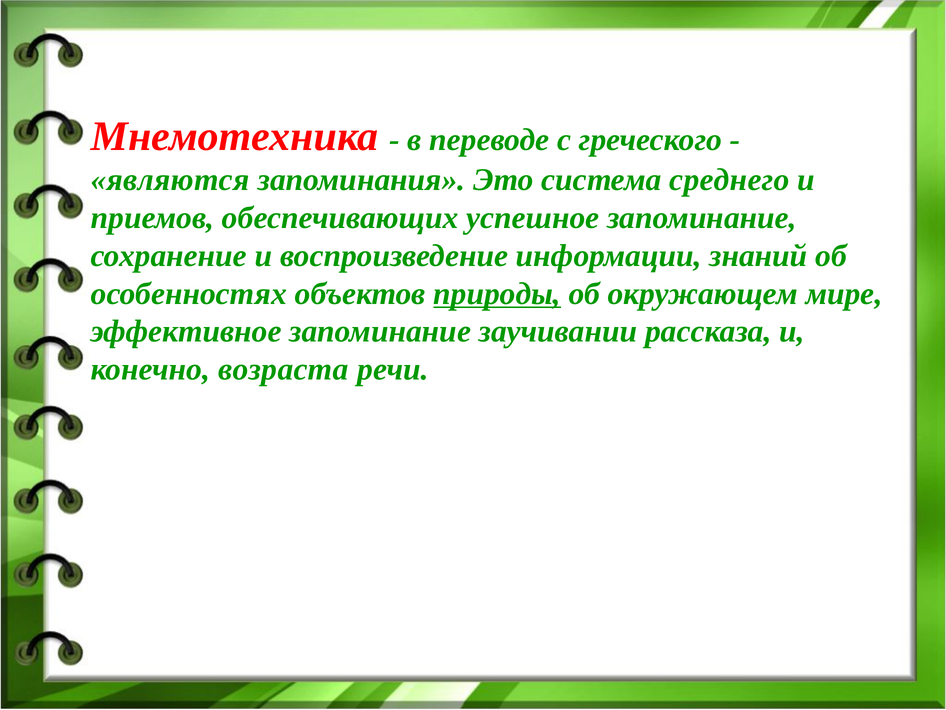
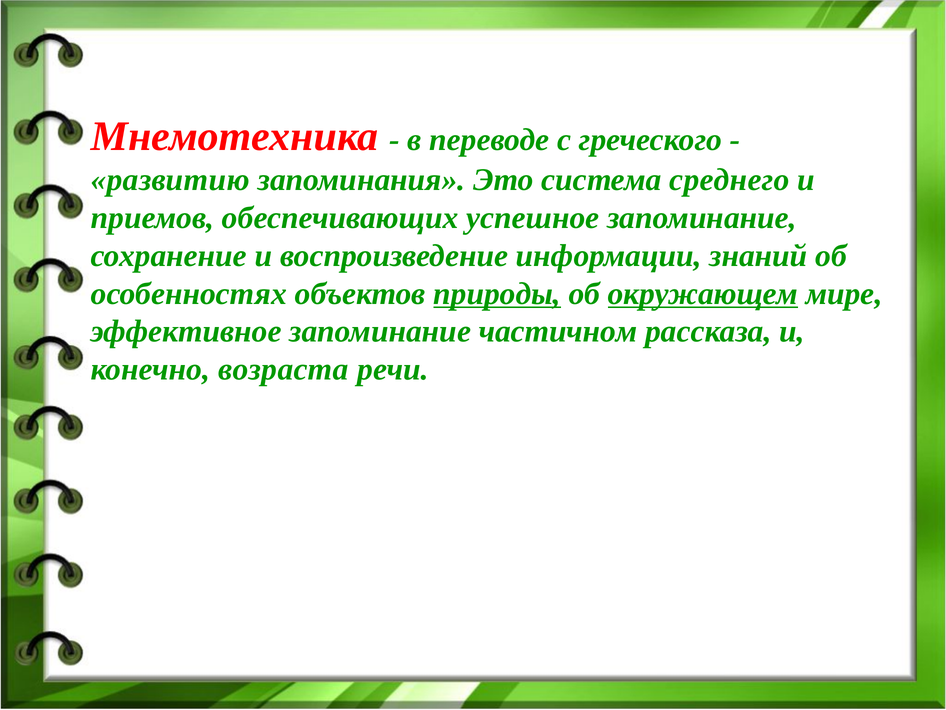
являются: являются -> развитию
окружающем underline: none -> present
заучивании: заучивании -> частичном
